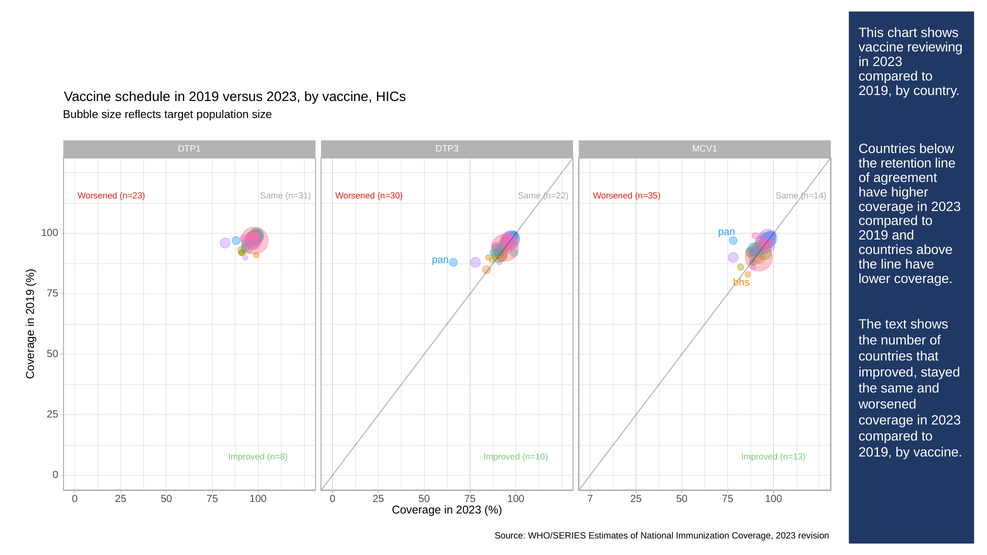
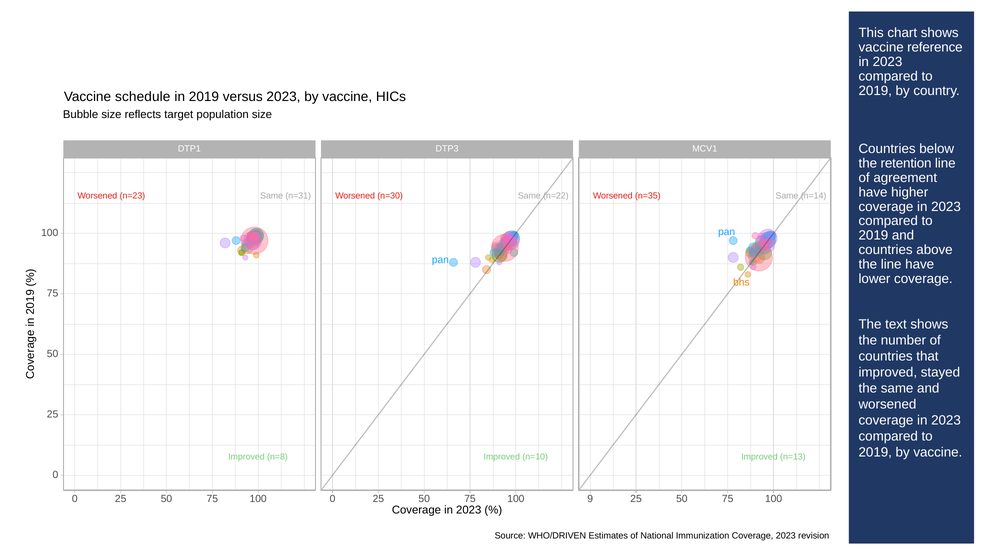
reviewing: reviewing -> reference
100 7: 7 -> 9
WHO/SERIES: WHO/SERIES -> WHO/DRIVEN
